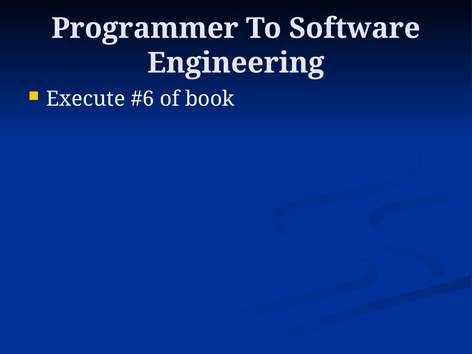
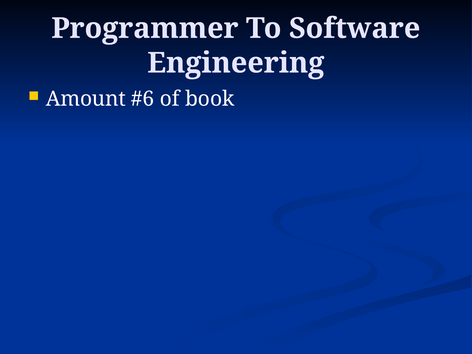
Execute: Execute -> Amount
